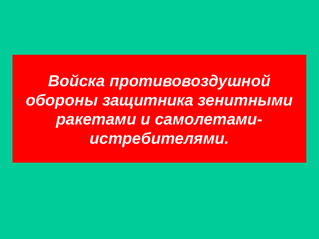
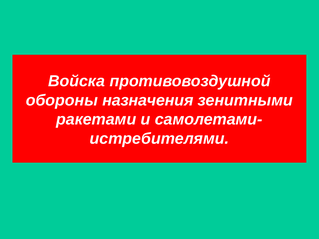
защитника: защитника -> назначения
